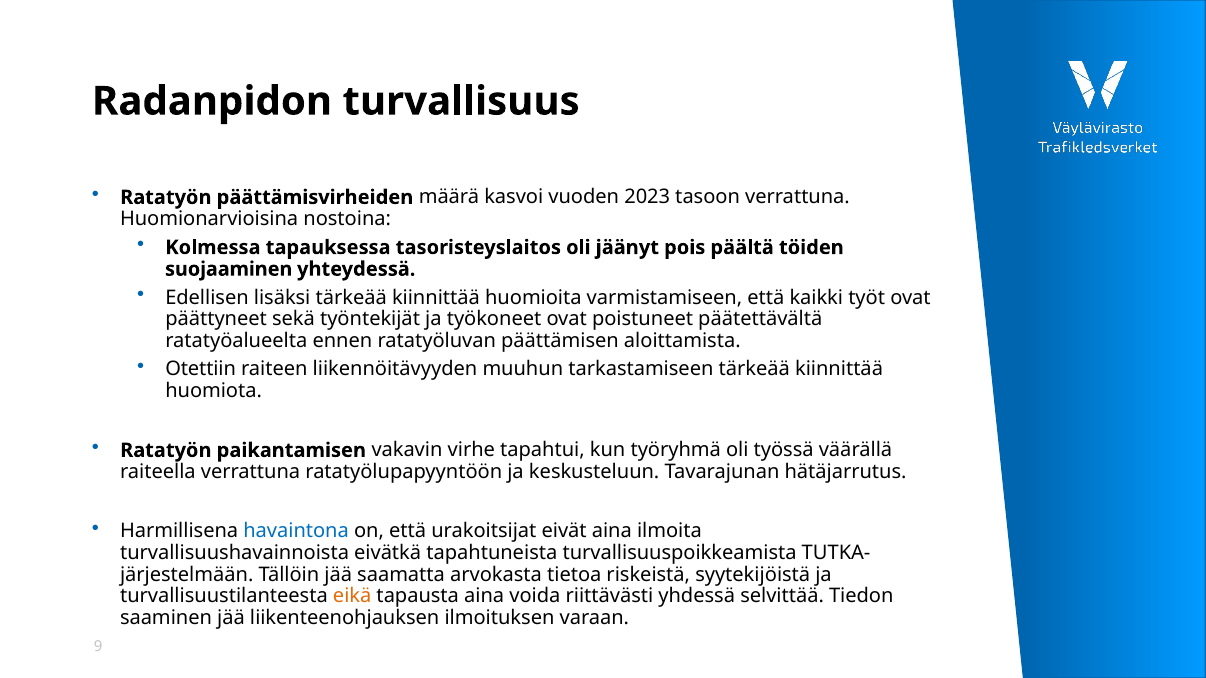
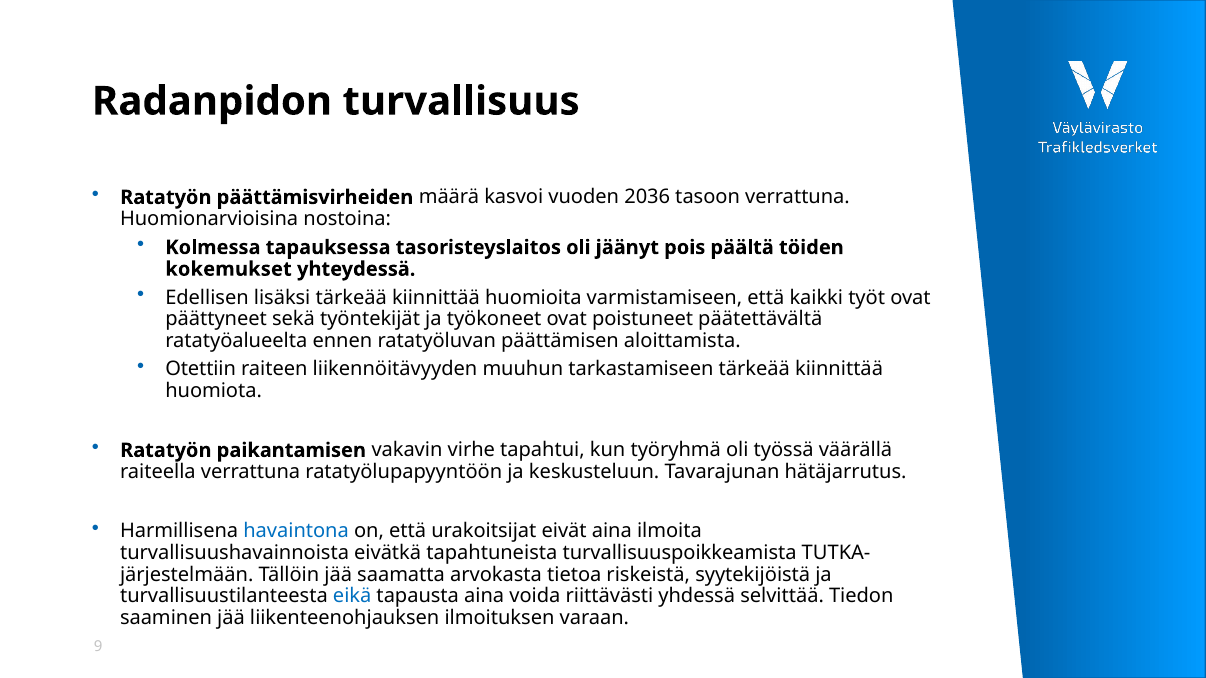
2023: 2023 -> 2036
suojaaminen: suojaaminen -> kokemukset
eikä colour: orange -> blue
